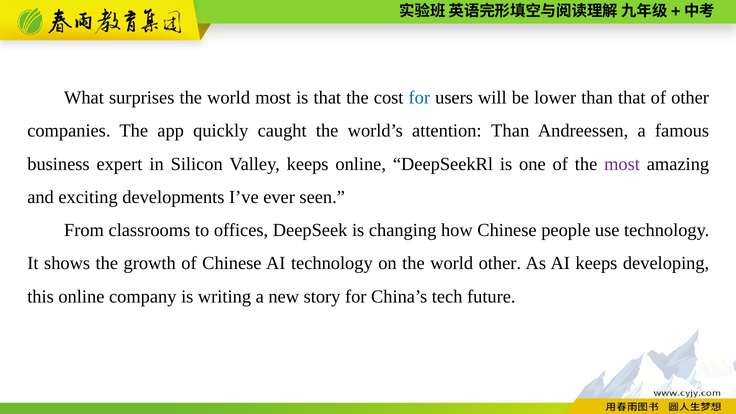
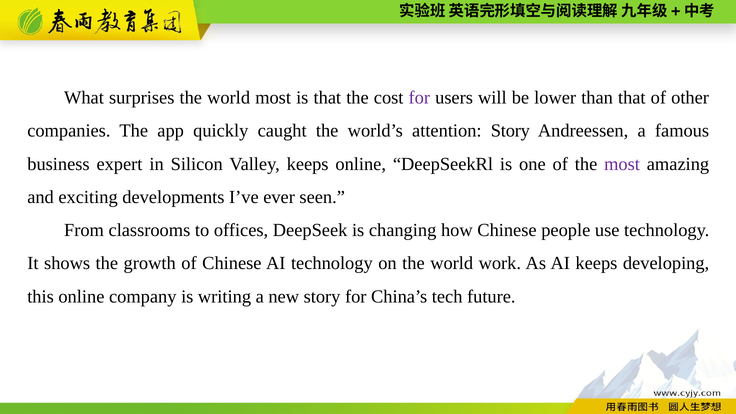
for at (419, 98) colour: blue -> purple
attention Than: Than -> Story
world other: other -> work
